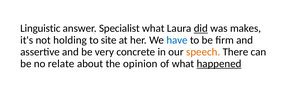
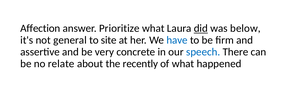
Linguistic: Linguistic -> Affection
Specialist: Specialist -> Prioritize
makes: makes -> below
holding: holding -> general
speech colour: orange -> blue
opinion: opinion -> recently
happened underline: present -> none
